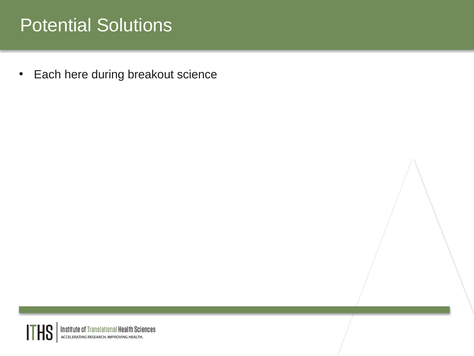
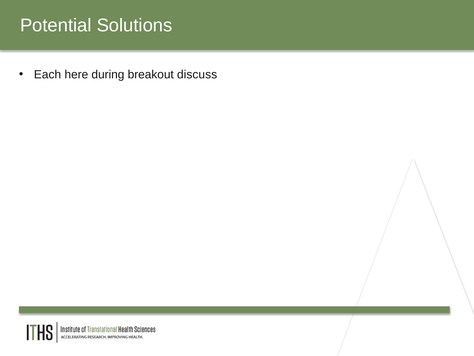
science: science -> discuss
